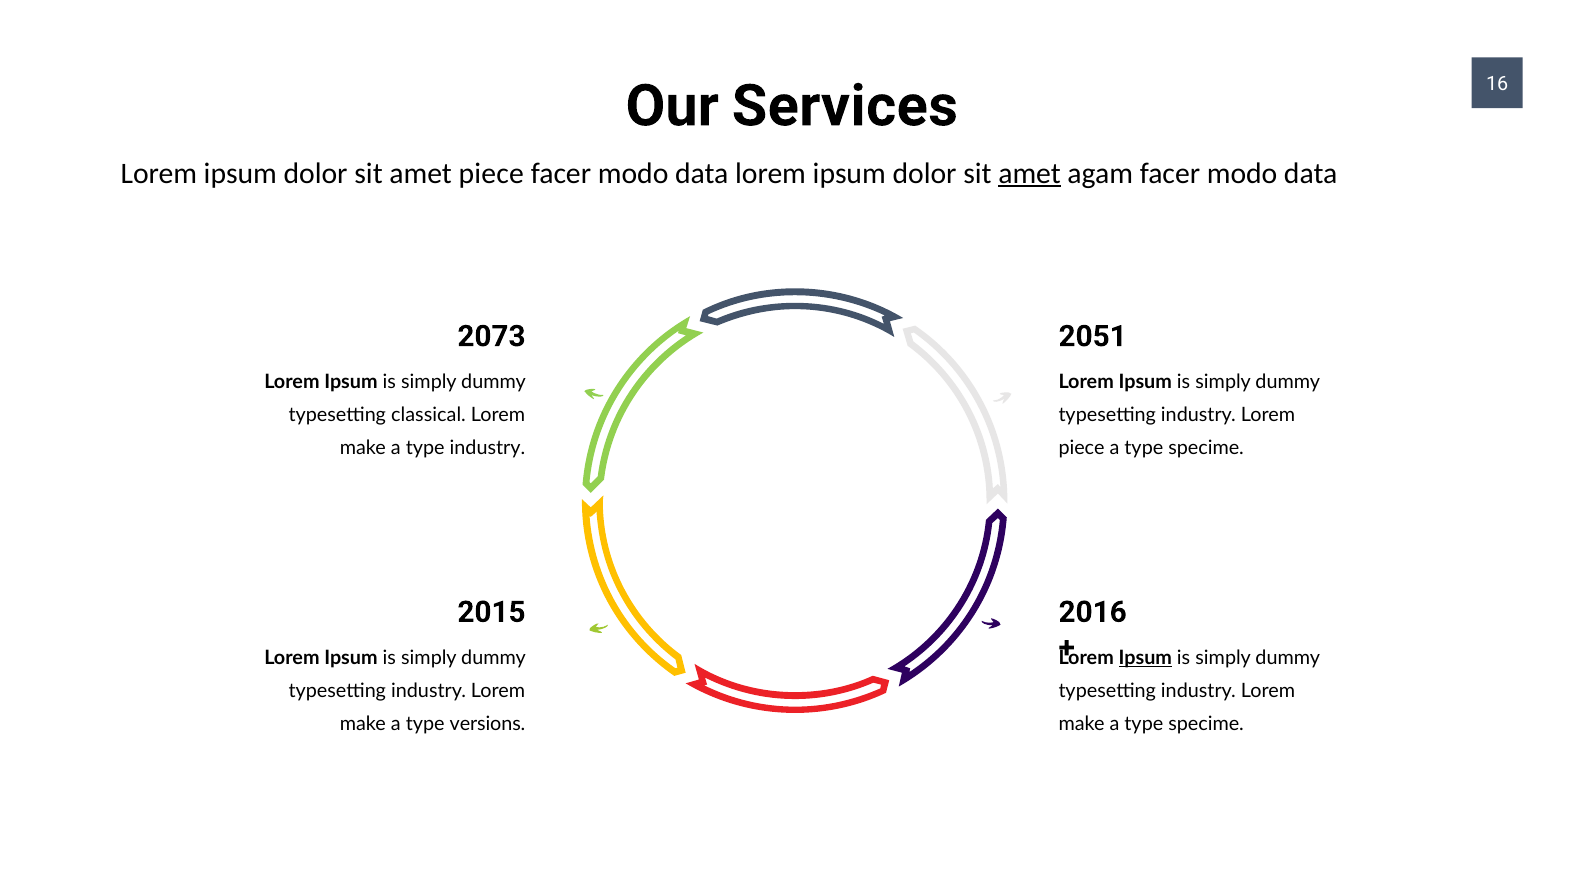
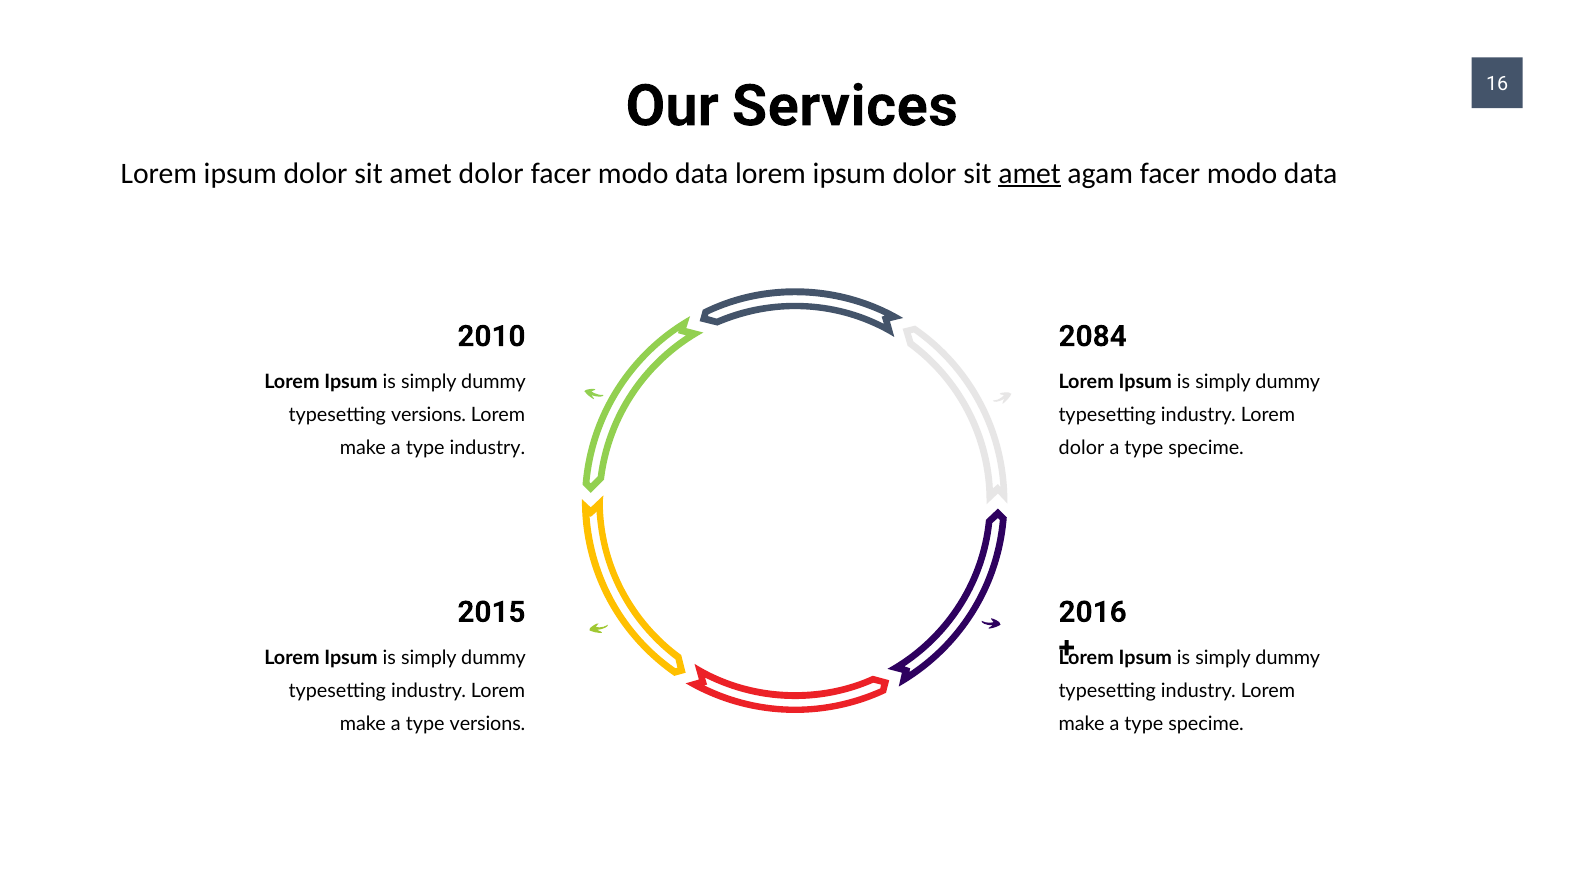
amet piece: piece -> dolor
2073: 2073 -> 2010
2051: 2051 -> 2084
typesetting classical: classical -> versions
piece at (1082, 448): piece -> dolor
Ipsum at (1145, 658) underline: present -> none
